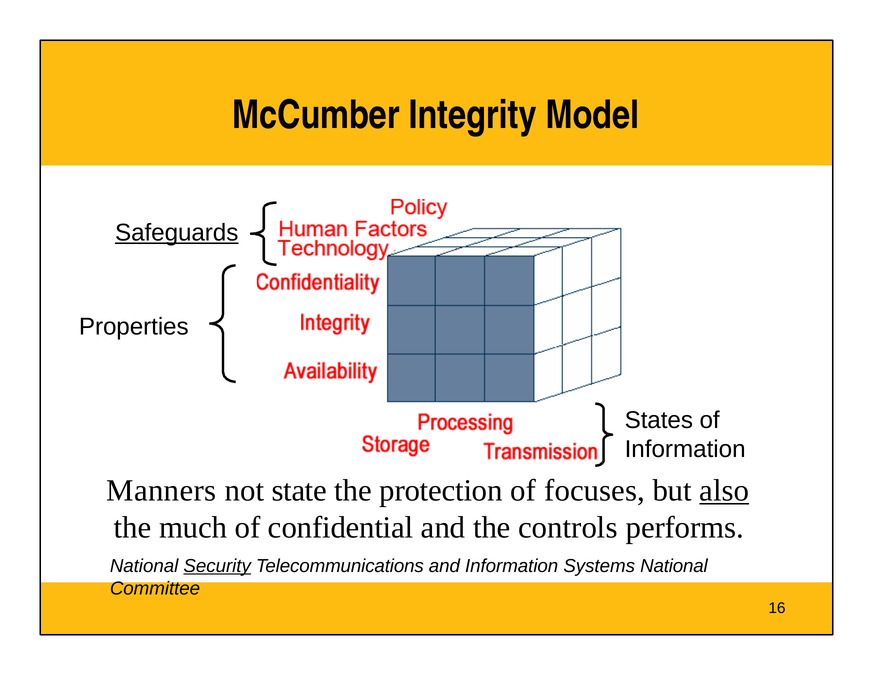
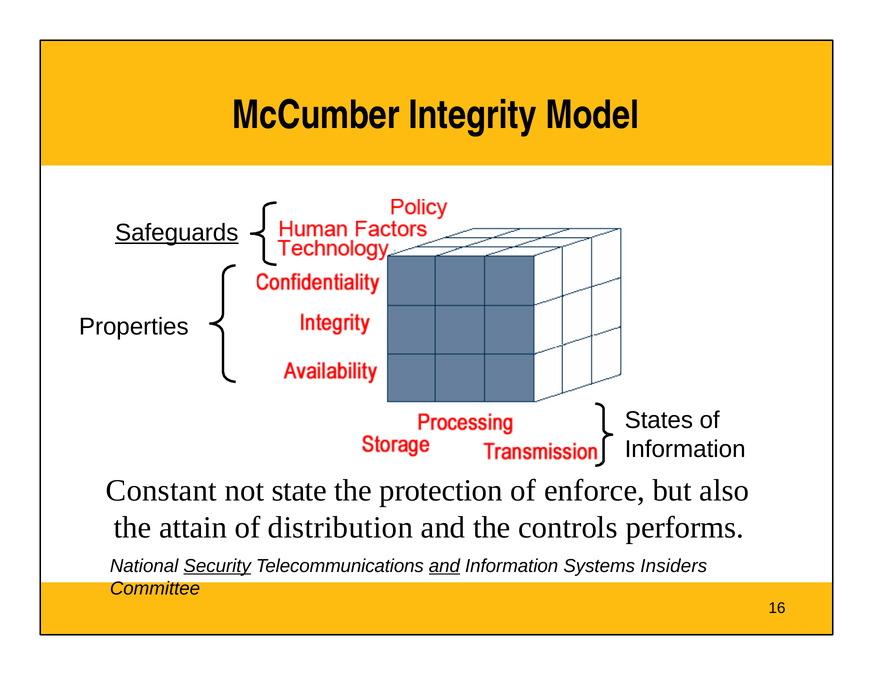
Manners: Manners -> Constant
focuses: focuses -> enforce
also underline: present -> none
much: much -> attain
confidential: confidential -> distribution
and at (444, 566) underline: none -> present
Systems National: National -> Insiders
